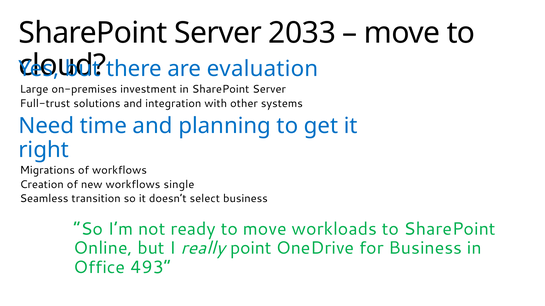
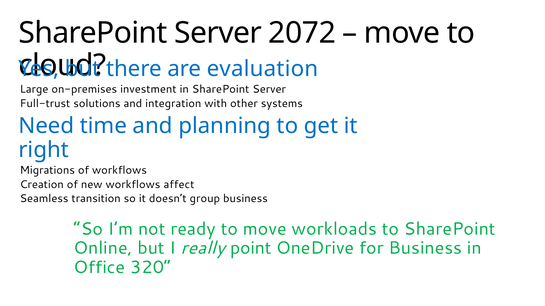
2033: 2033 -> 2072
single: single -> affect
select: select -> group
493: 493 -> 320
